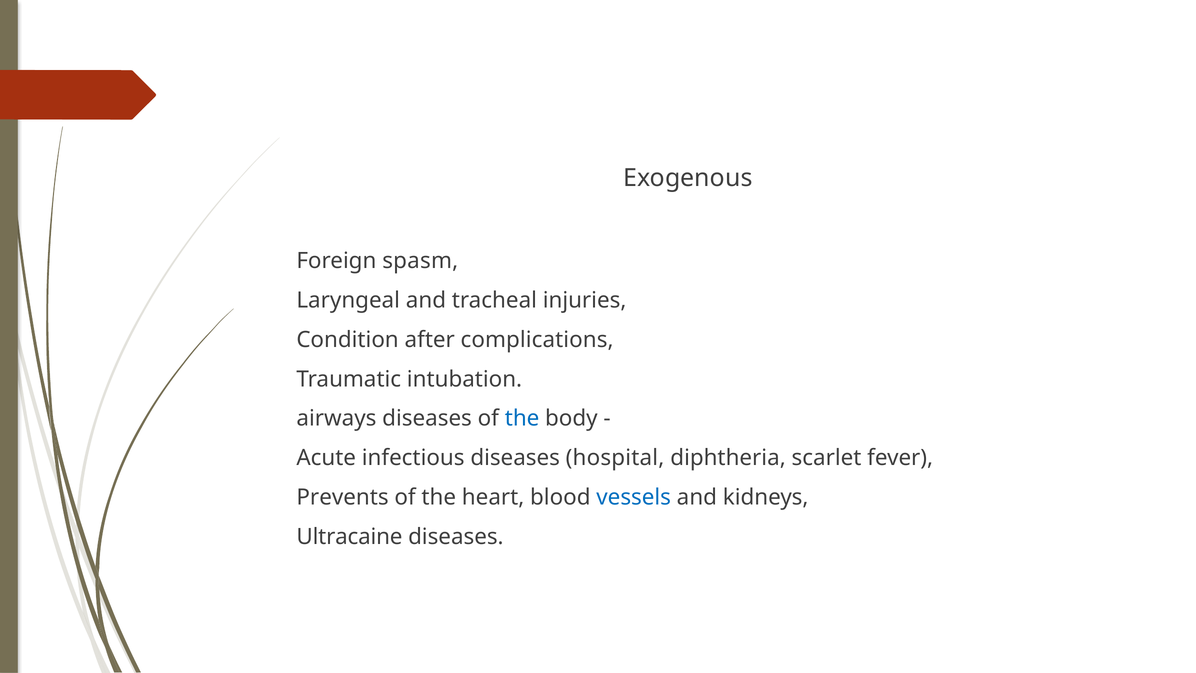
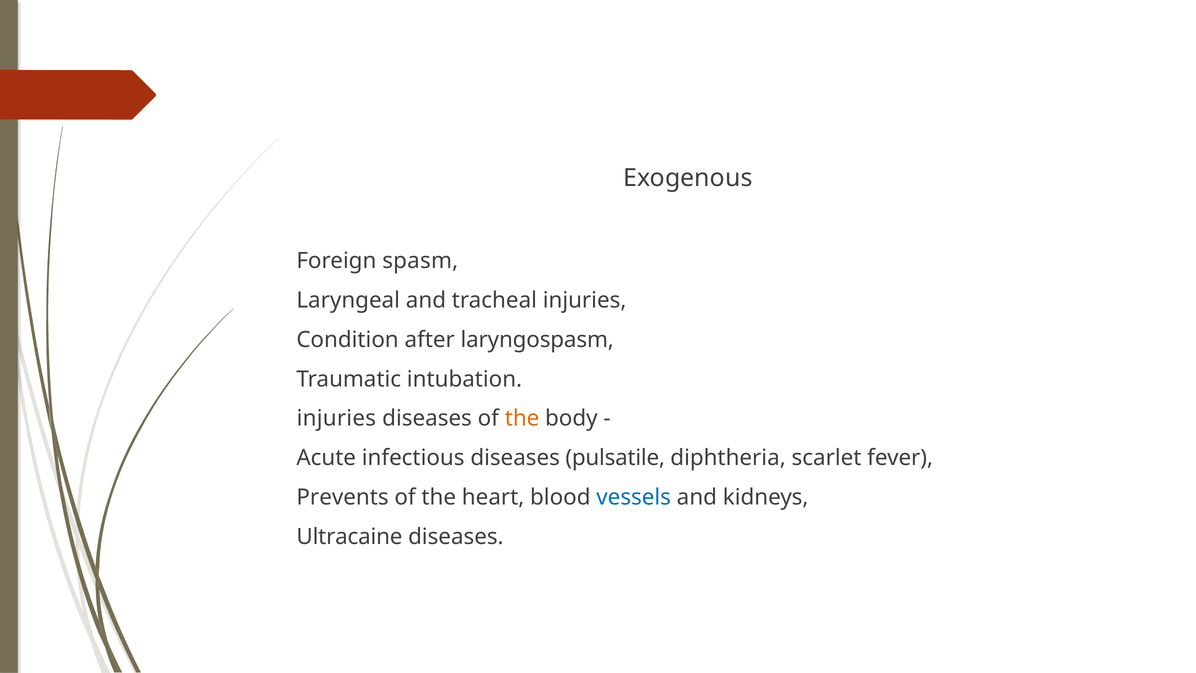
complications: complications -> laryngospasm
airways at (336, 418): airways -> injuries
the at (522, 418) colour: blue -> orange
hospital: hospital -> pulsatile
